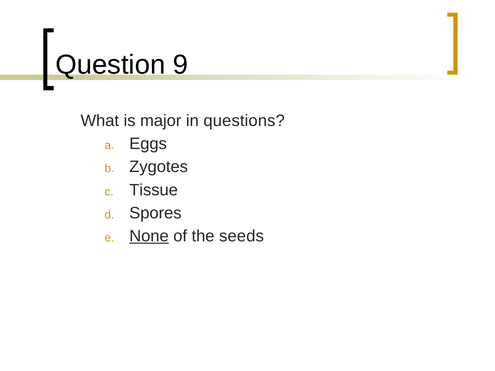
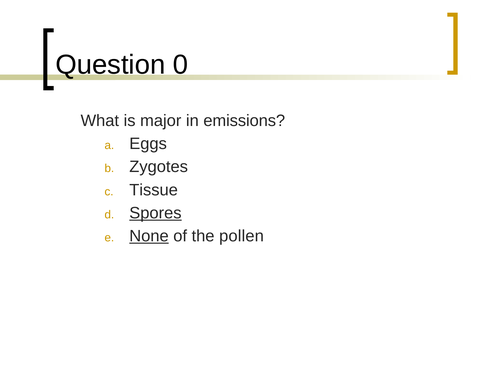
9: 9 -> 0
questions: questions -> emissions
Spores underline: none -> present
seeds: seeds -> pollen
